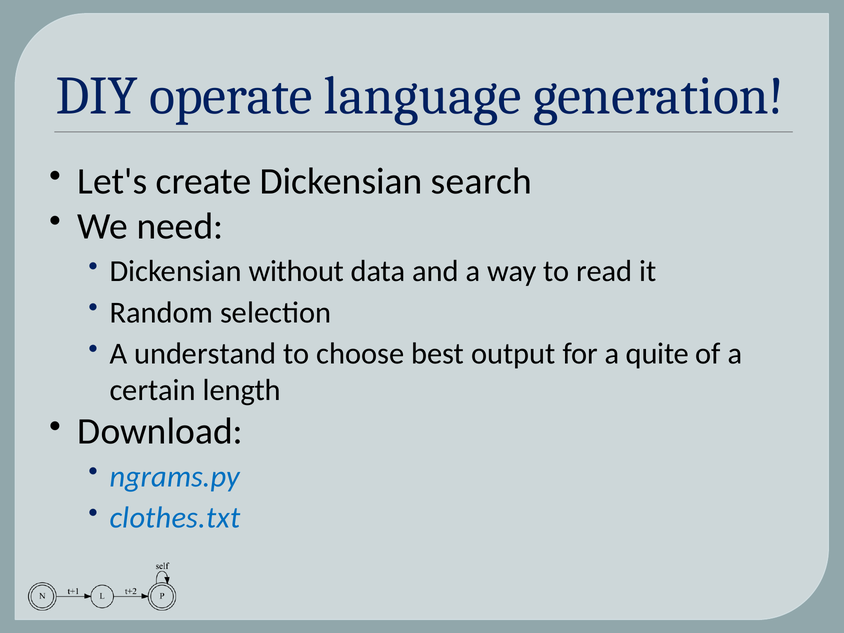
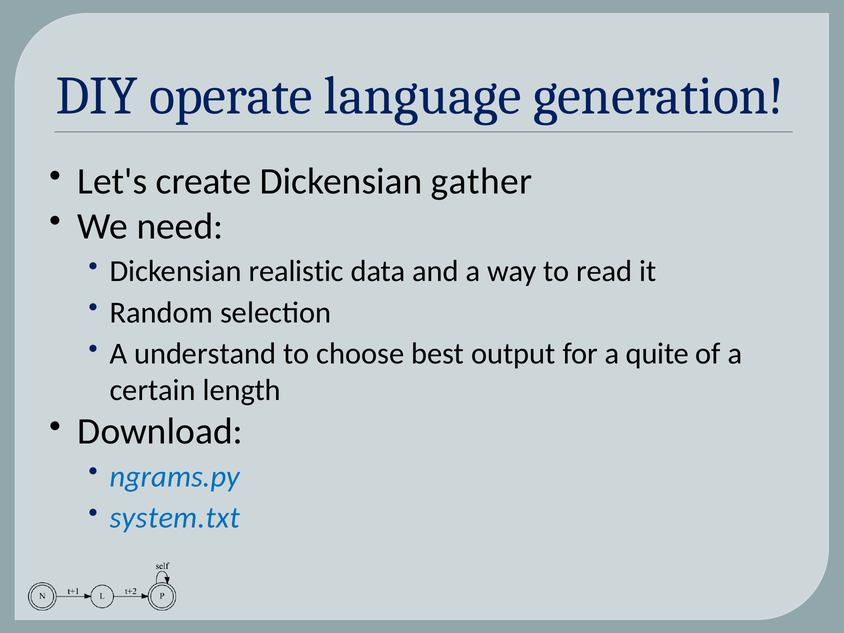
search: search -> gather
without: without -> realistic
clothes.txt: clothes.txt -> system.txt
